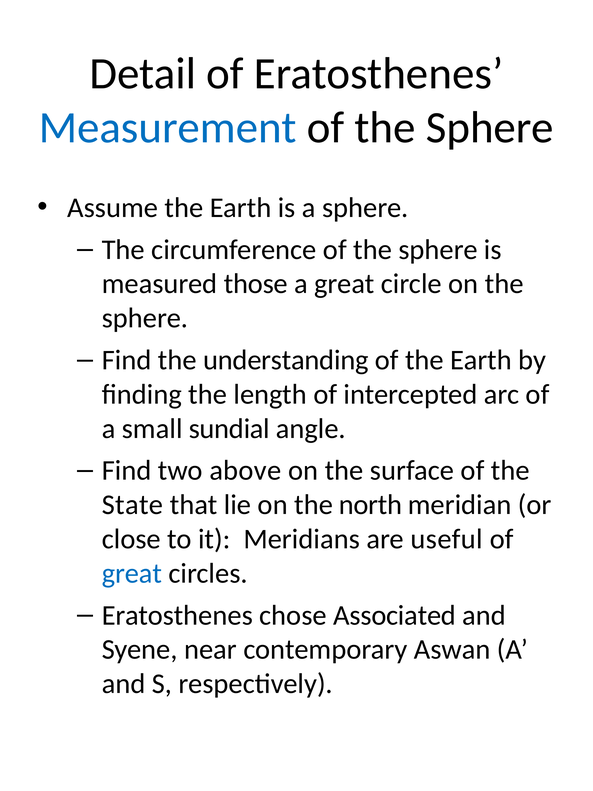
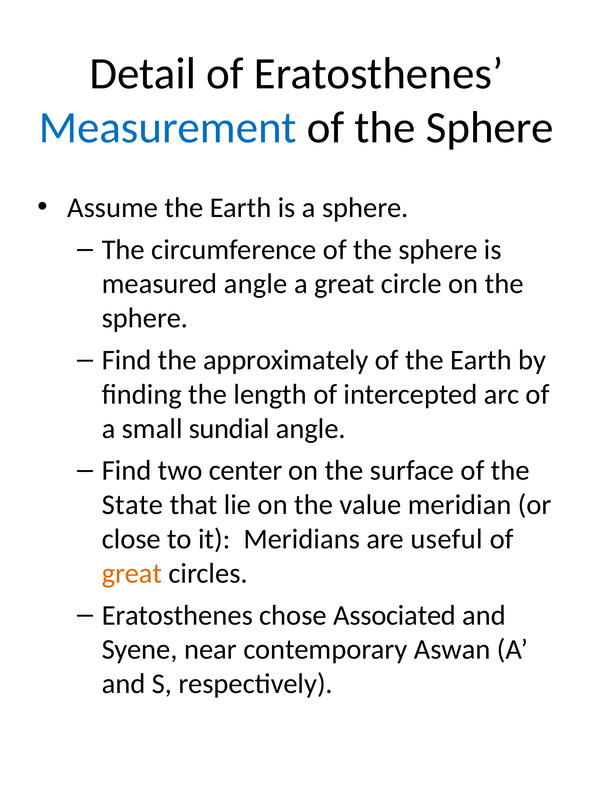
measured those: those -> angle
understanding: understanding -> approximately
above: above -> center
north: north -> value
great at (132, 573) colour: blue -> orange
